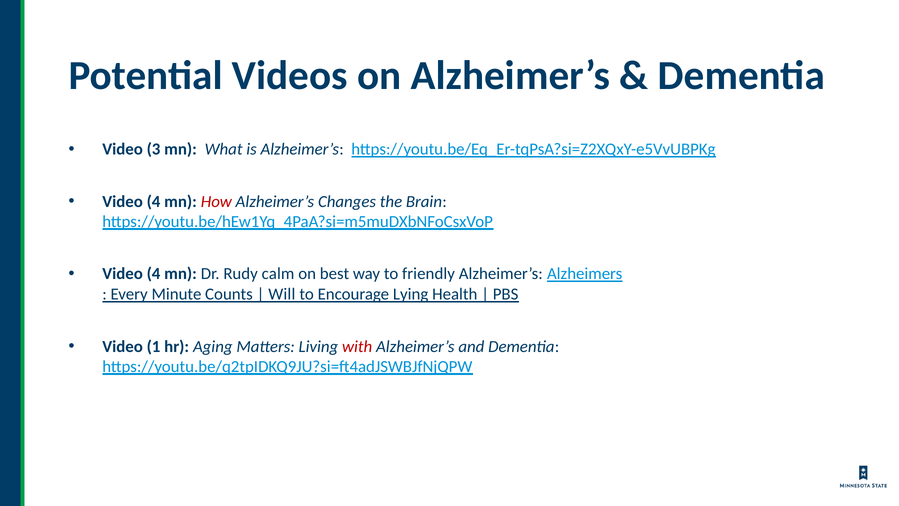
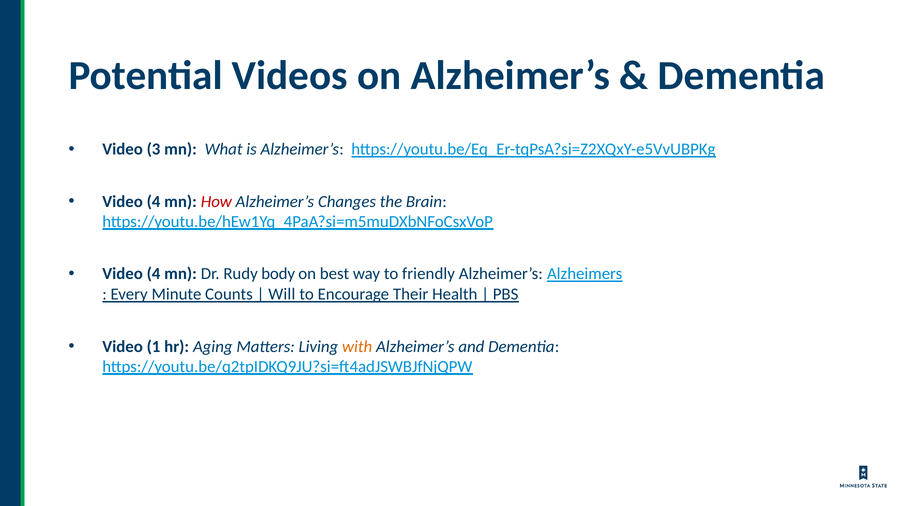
calm: calm -> body
Lying: Lying -> Their
with colour: red -> orange
